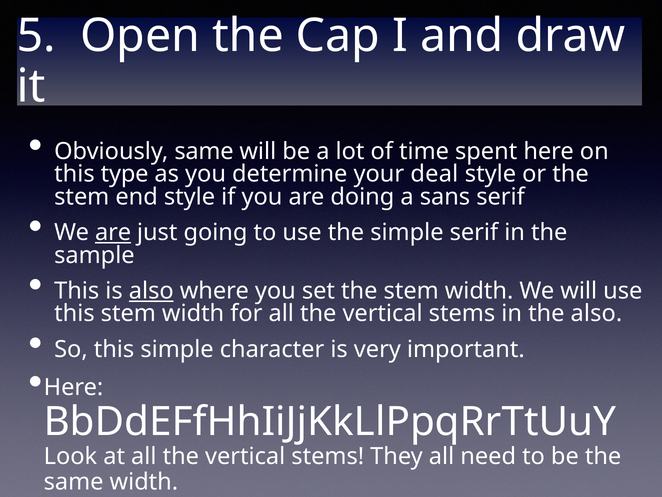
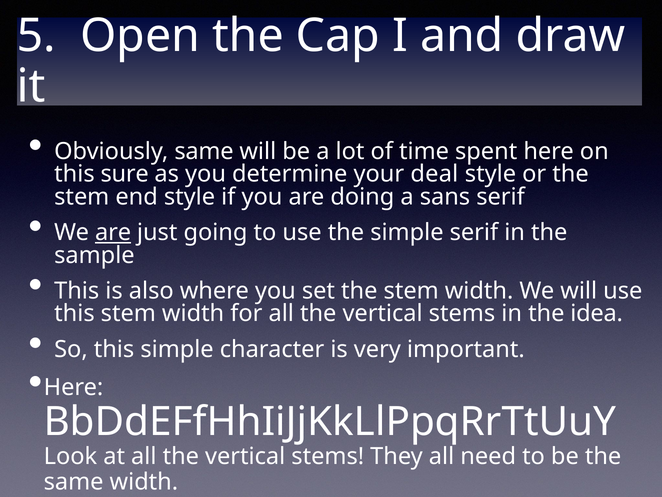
type: type -> sure
also at (151, 291) underline: present -> none
the also: also -> idea
